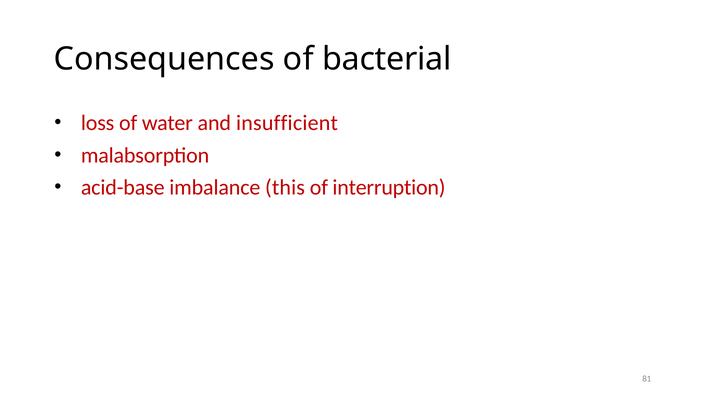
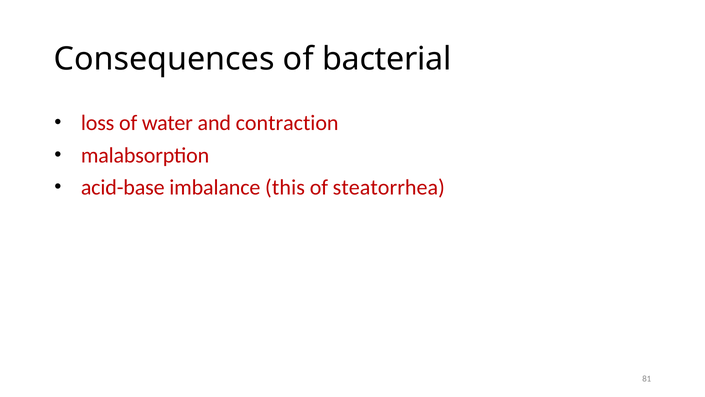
insufficient: insufficient -> contraction
interruption: interruption -> steatorrhea
